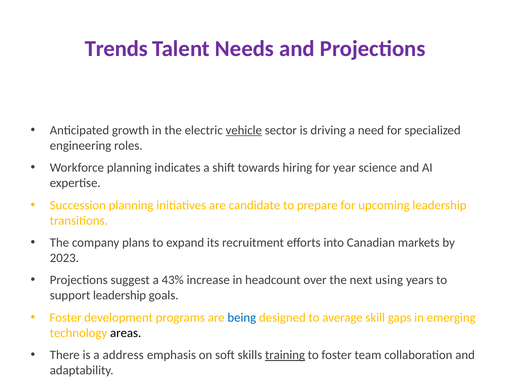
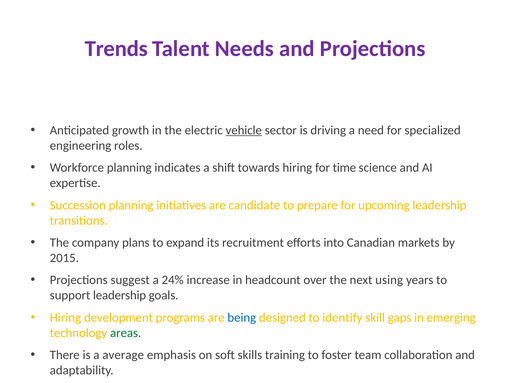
year: year -> time
2023: 2023 -> 2015
43%: 43% -> 24%
Foster at (66, 318): Foster -> Hiring
average: average -> identify
areas colour: black -> green
address: address -> average
training underline: present -> none
